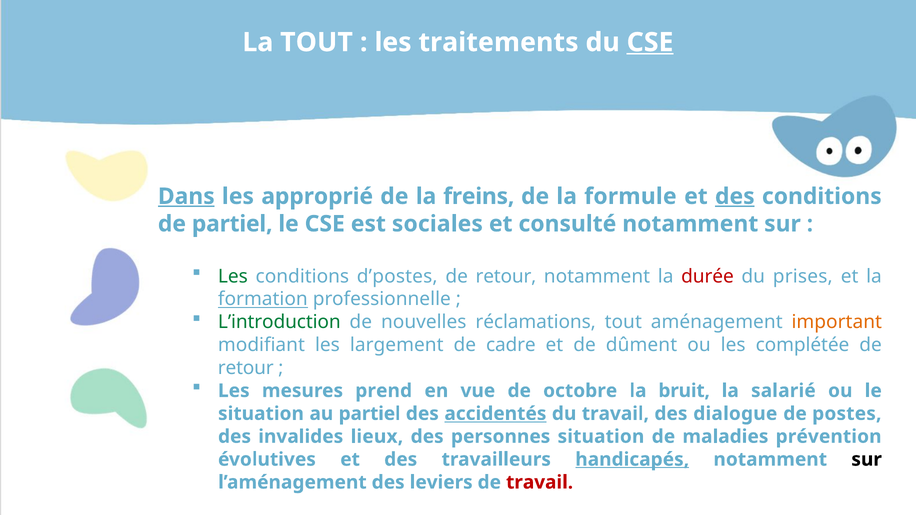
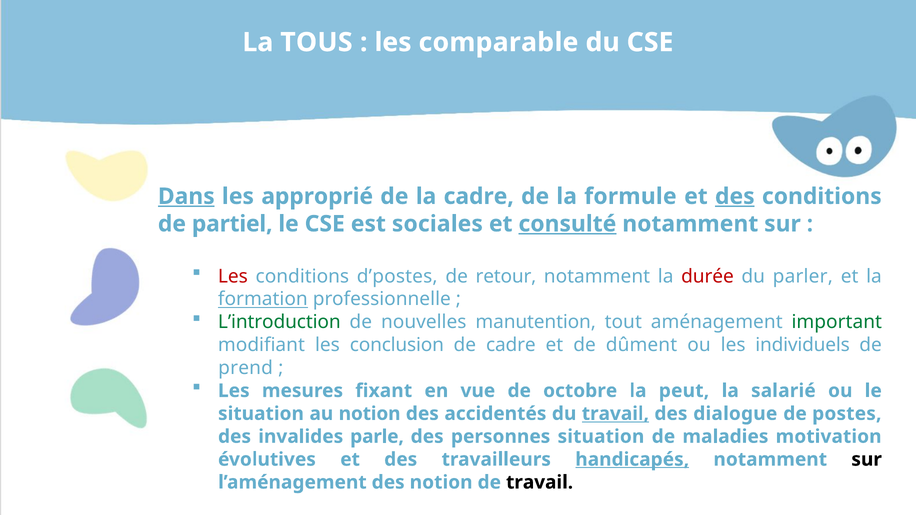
La TOUT: TOUT -> TOUS
traitements: traitements -> comparable
CSE at (650, 42) underline: present -> none
la freins: freins -> cadre
consulté underline: none -> present
Les at (233, 276) colour: green -> red
prises: prises -> parler
réclamations: réclamations -> manutention
important colour: orange -> green
largement: largement -> conclusion
complétée: complétée -> individuels
retour at (246, 368): retour -> prend
prend: prend -> fixant
bruit: bruit -> peut
au partiel: partiel -> notion
accidentés underline: present -> none
travail at (615, 414) underline: none -> present
lieux: lieux -> parle
prévention: prévention -> motivation
des leviers: leviers -> notion
travail at (540, 483) colour: red -> black
